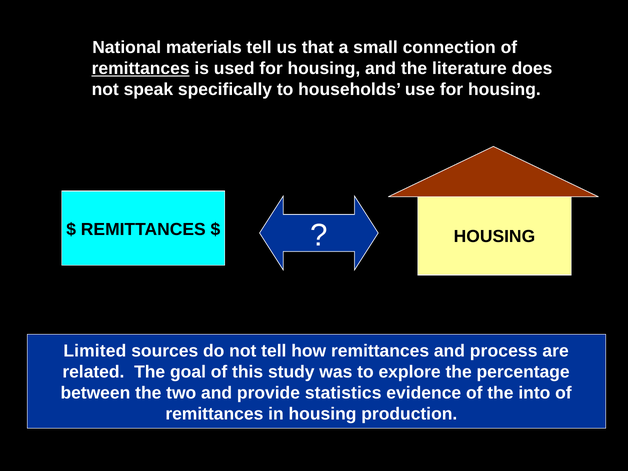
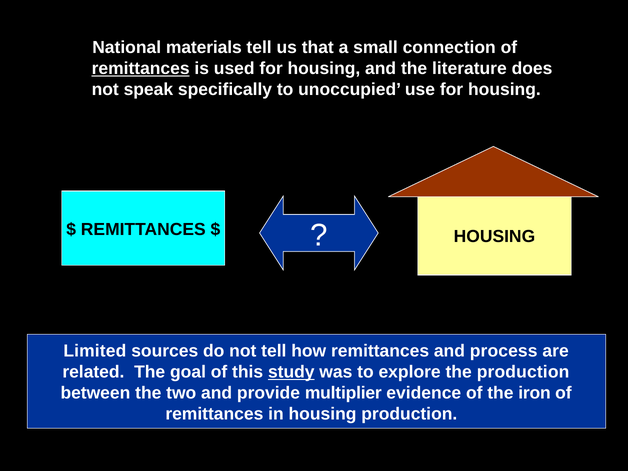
households: households -> unoccupied
study underline: none -> present
the percentage: percentage -> production
statistics: statistics -> multiplier
into: into -> iron
